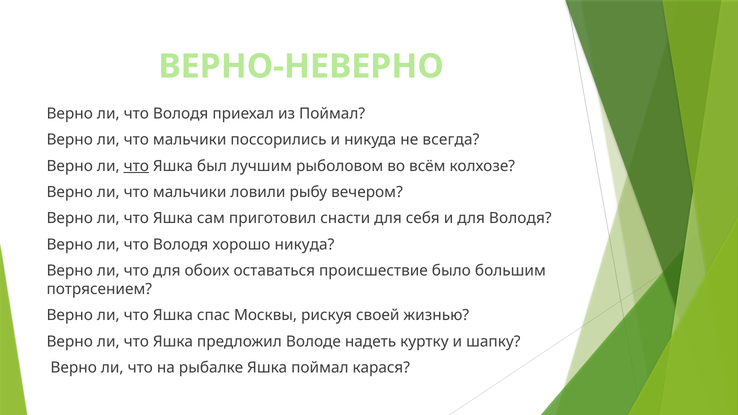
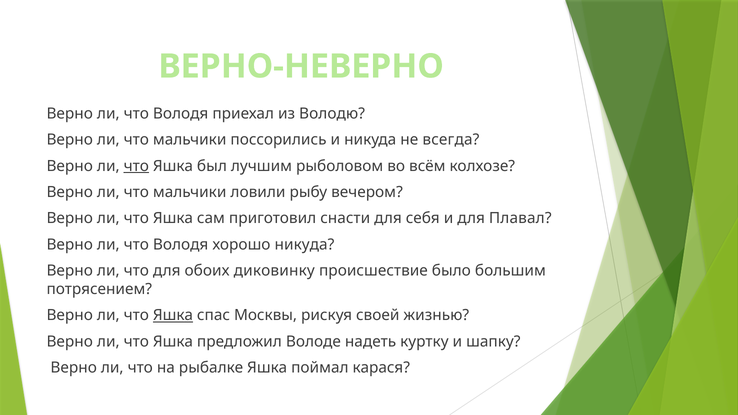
из Поймал: Поймал -> Володю
для Володя: Володя -> Плавал
оставаться: оставаться -> диковинку
Яшка at (173, 315) underline: none -> present
